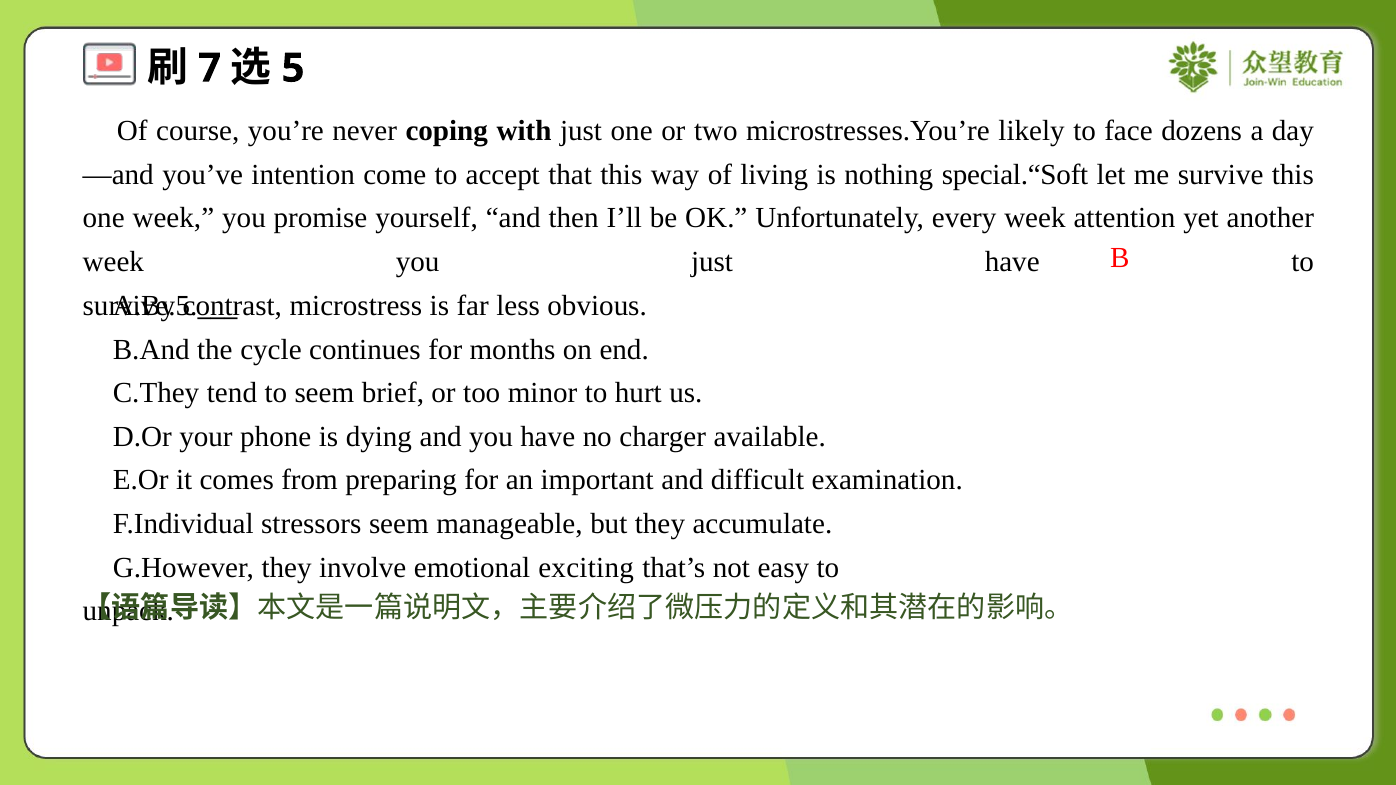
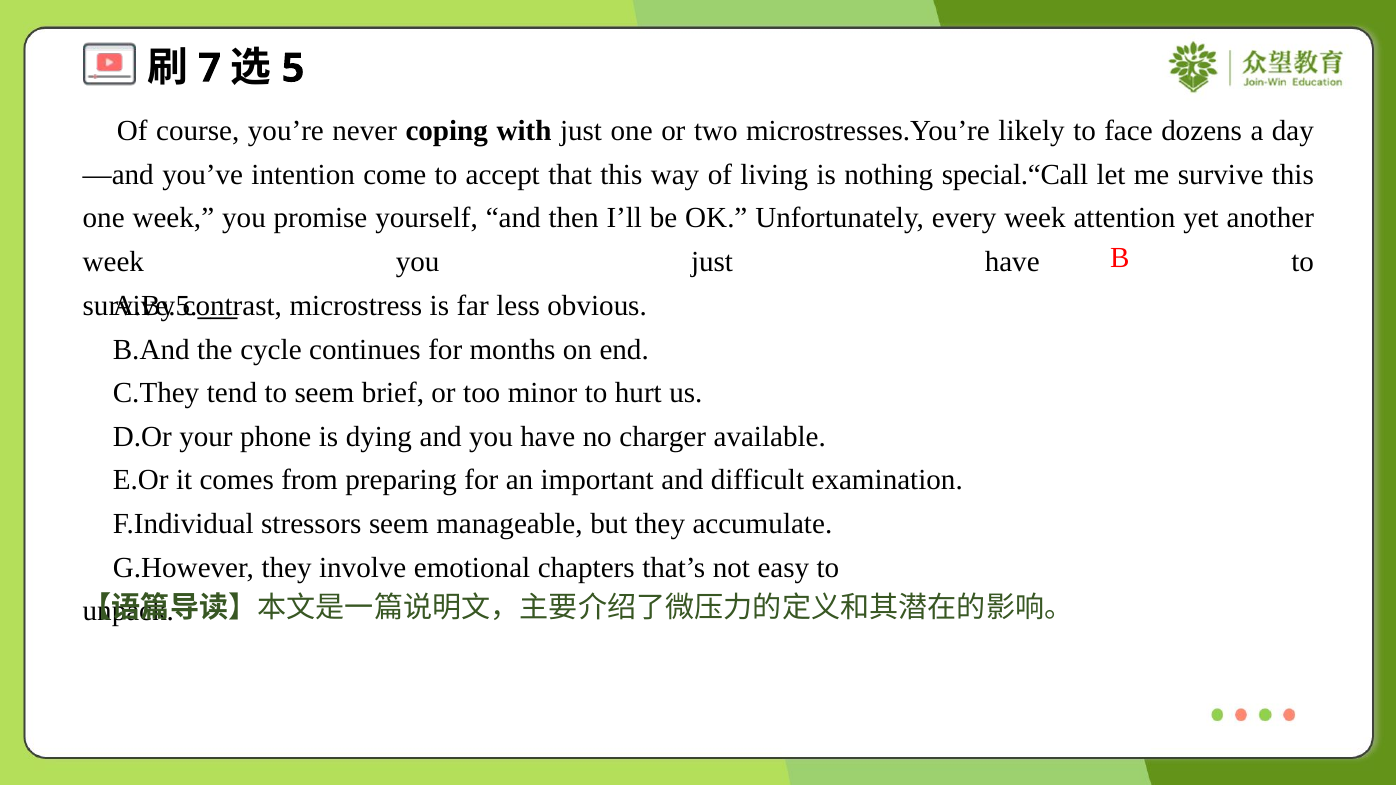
special.“Soft: special.“Soft -> special.“Call
exciting: exciting -> chapters
